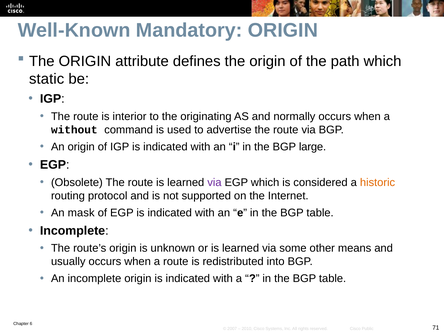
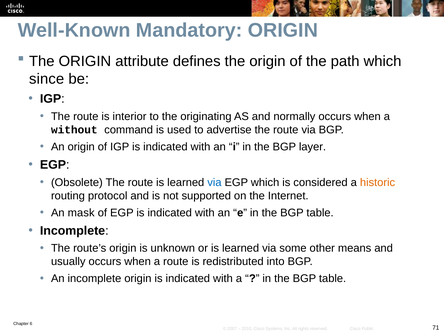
static: static -> since
large: large -> layer
via at (214, 182) colour: purple -> blue
